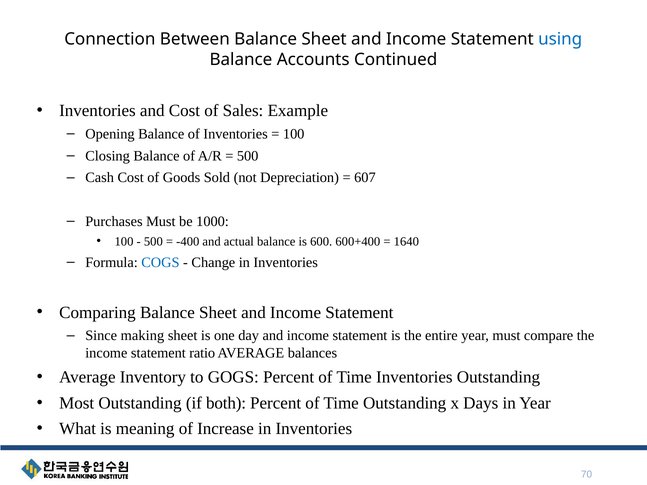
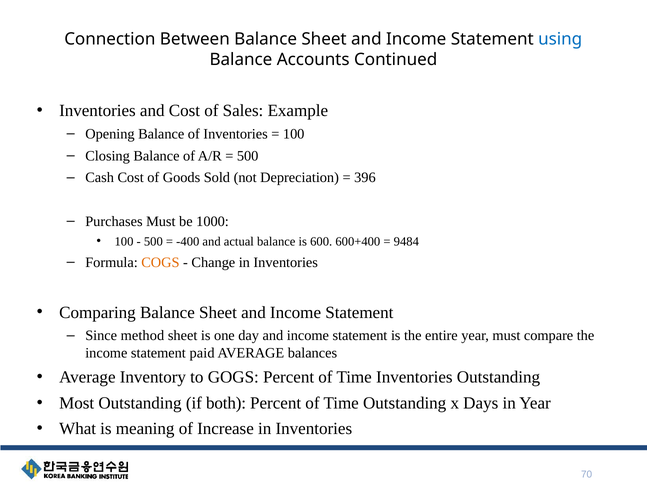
607: 607 -> 396
1640: 1640 -> 9484
COGS colour: blue -> orange
making: making -> method
ratio: ratio -> paid
